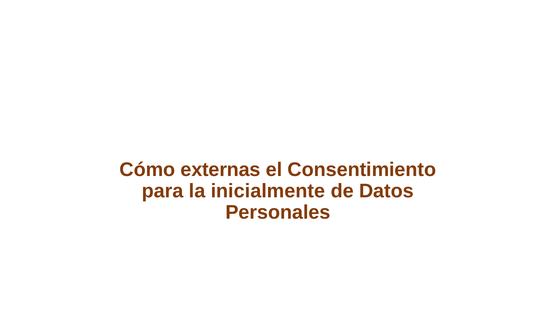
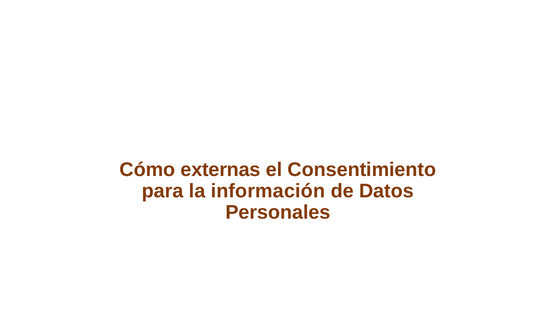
inicialmente: inicialmente -> información
